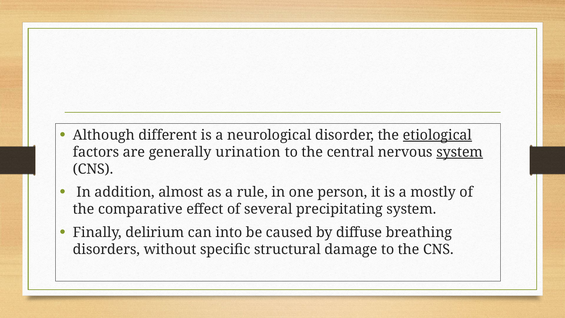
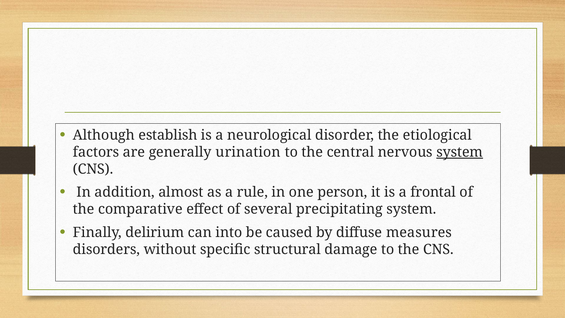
different: different -> establish
etiological underline: present -> none
mostly: mostly -> frontal
breathing: breathing -> measures
